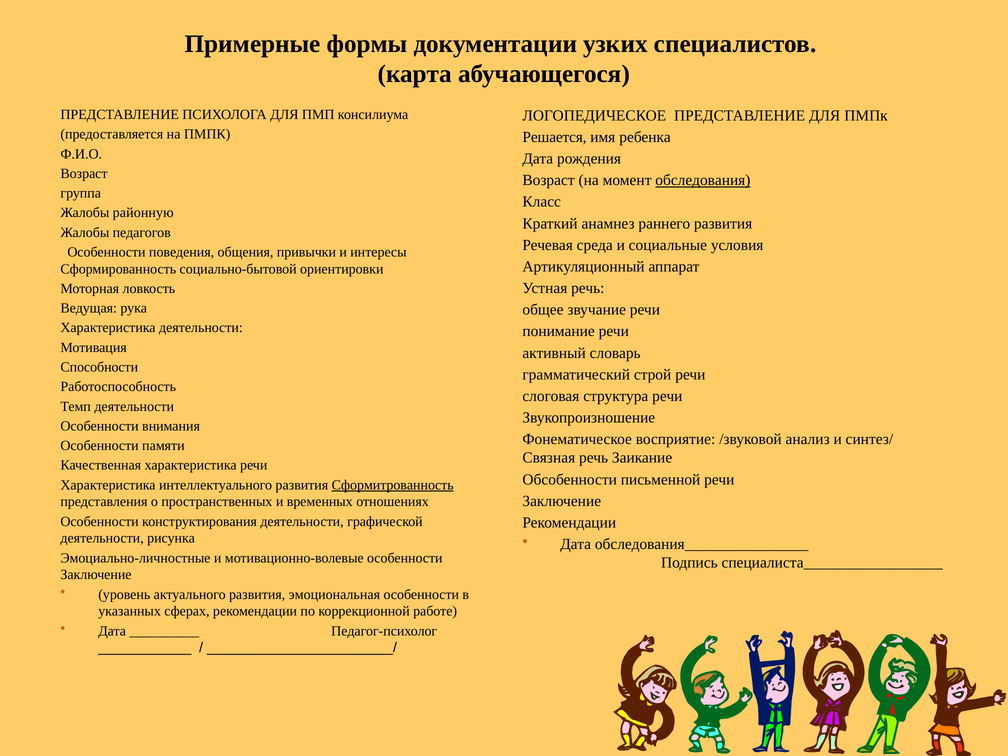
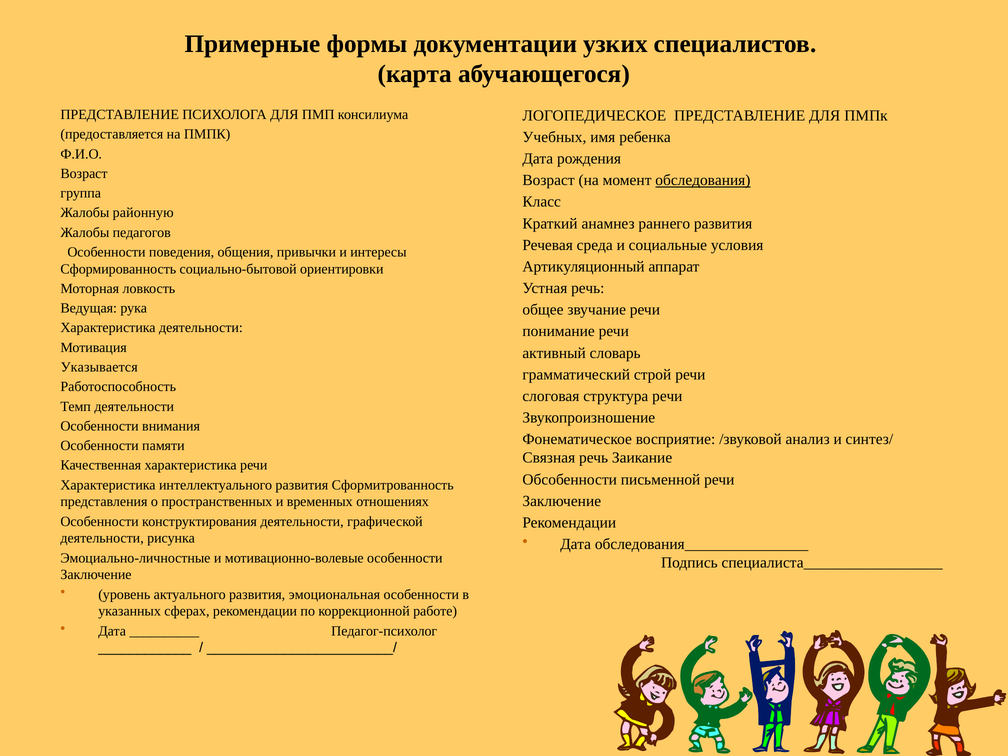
Решается: Решается -> Учебных
Способности: Способности -> Указывается
Сформитрованность underline: present -> none
